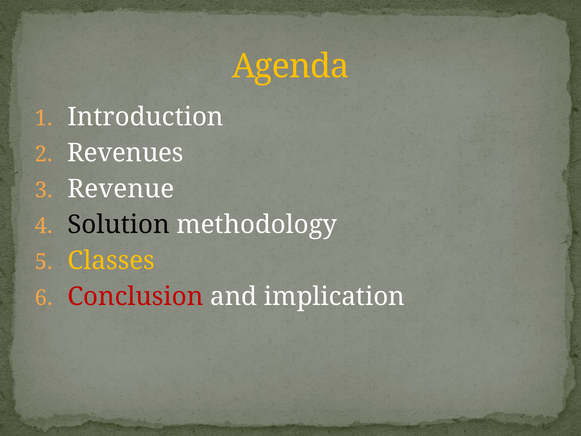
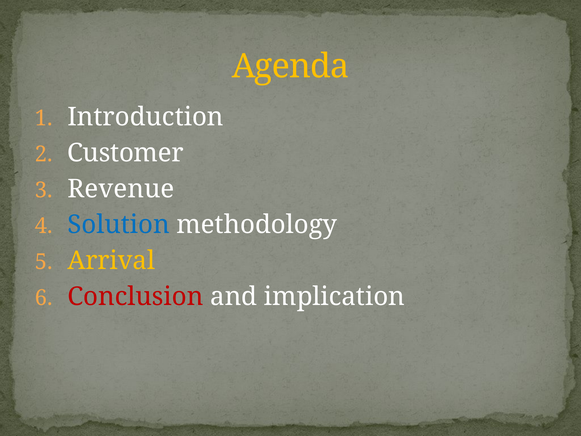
Revenues: Revenues -> Customer
Solution colour: black -> blue
Classes: Classes -> Arrival
